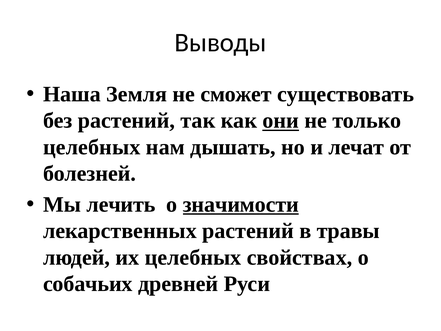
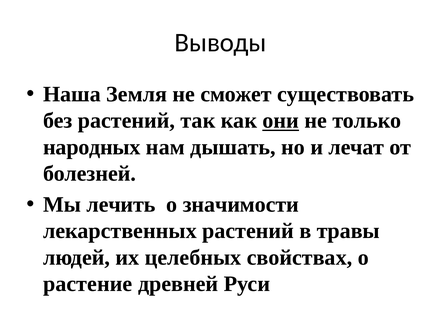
целебных at (92, 147): целебных -> народных
значимости underline: present -> none
собачьих: собачьих -> растение
